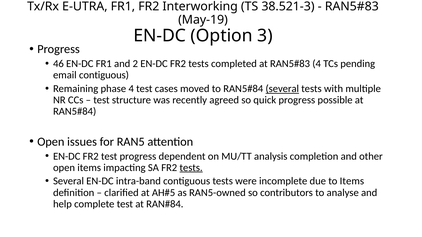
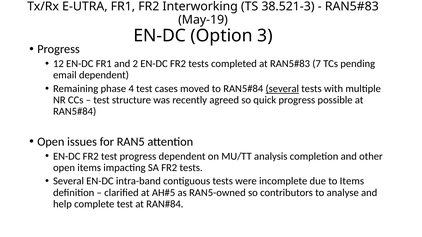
46: 46 -> 12
4 at (317, 64): 4 -> 7
email contiguous: contiguous -> dependent
tests at (191, 168) underline: present -> none
